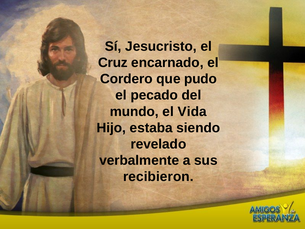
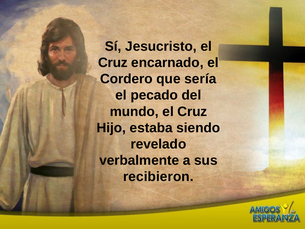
pudo: pudo -> sería
mundo el Vida: Vida -> Cruz
